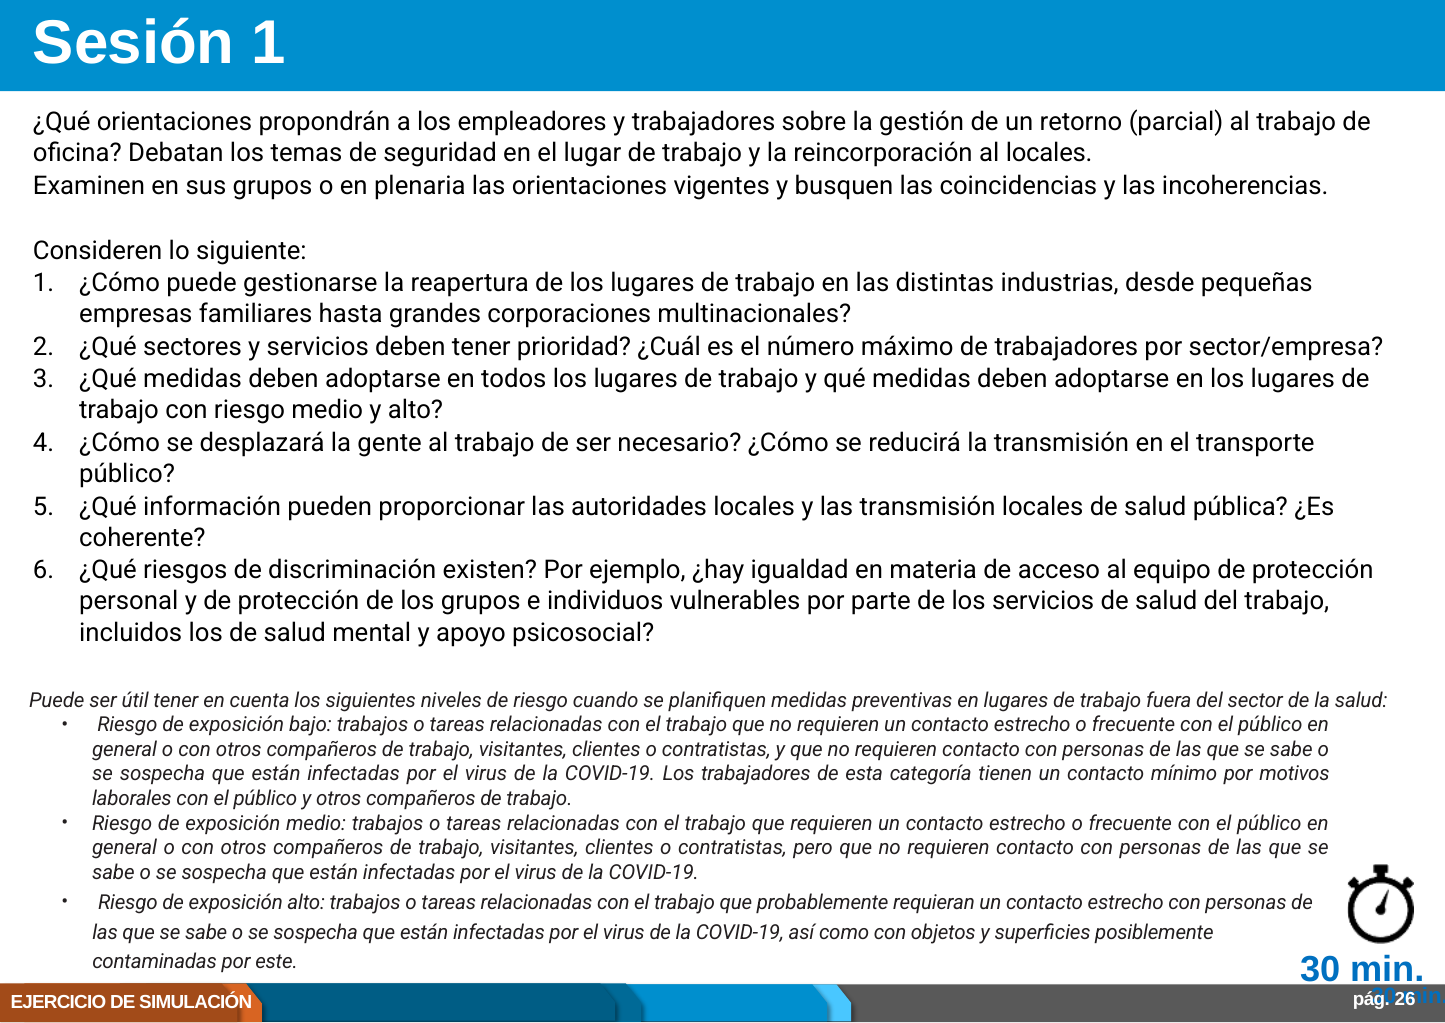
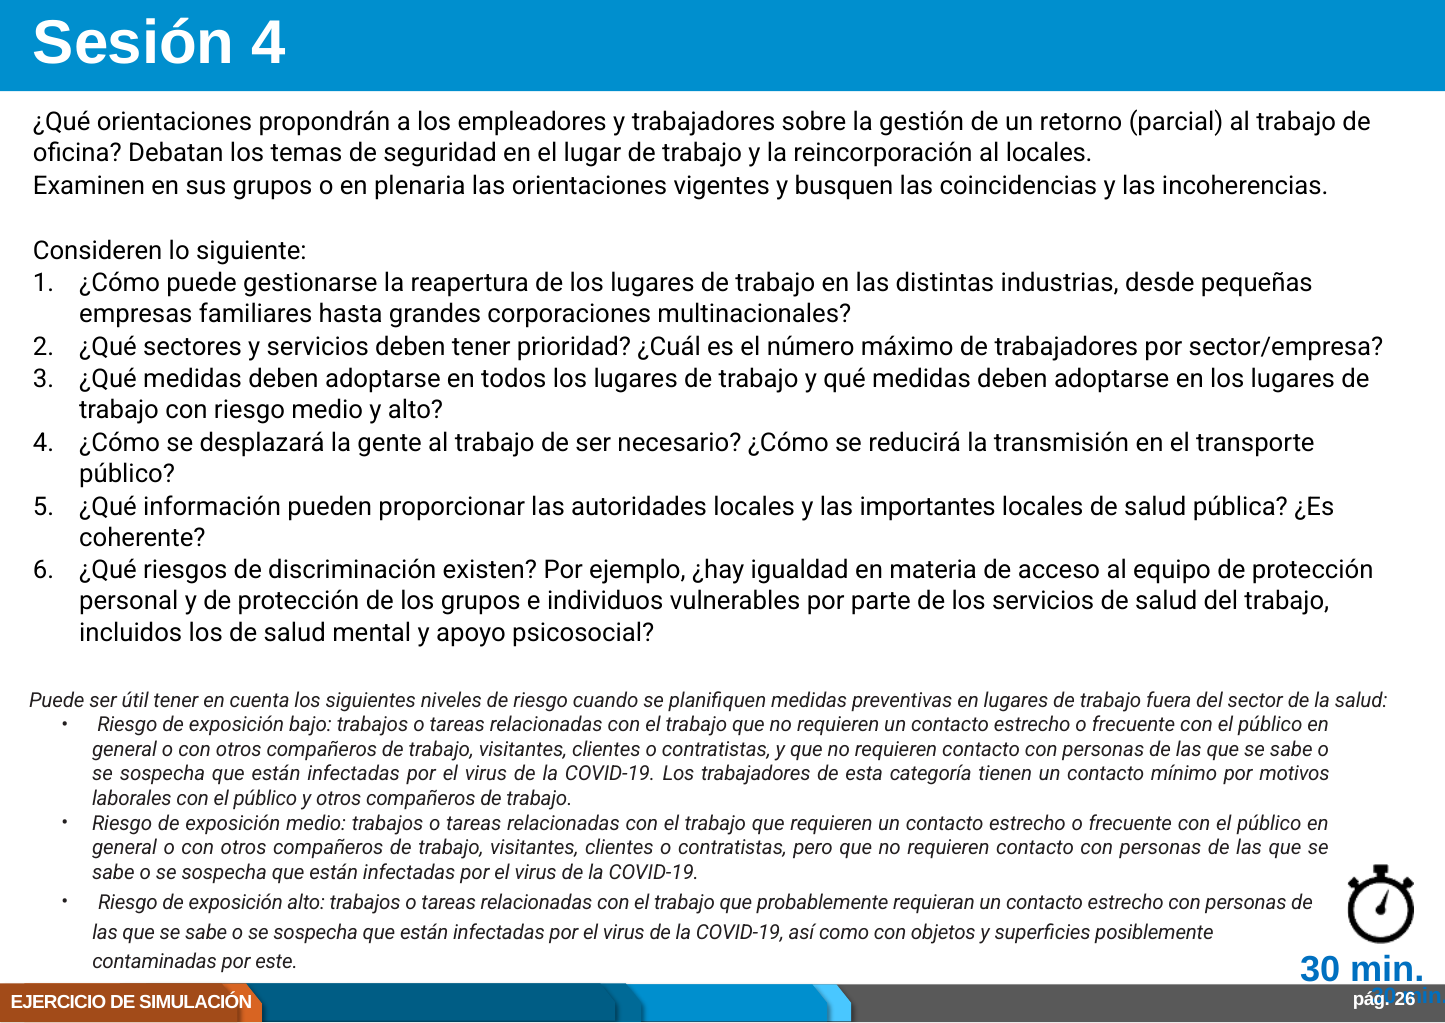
Sesión 1: 1 -> 4
las transmisión: transmisión -> importantes
